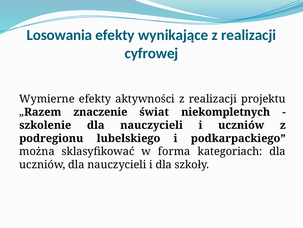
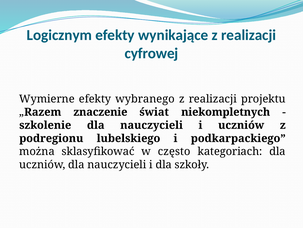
Losowania: Losowania -> Logicznym
aktywności: aktywności -> wybranego
forma: forma -> często
